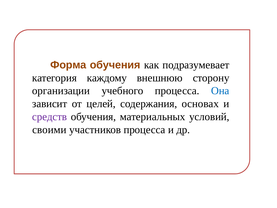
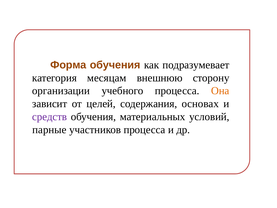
каждому: каждому -> месяцам
Она colour: blue -> orange
своими: своими -> парные
